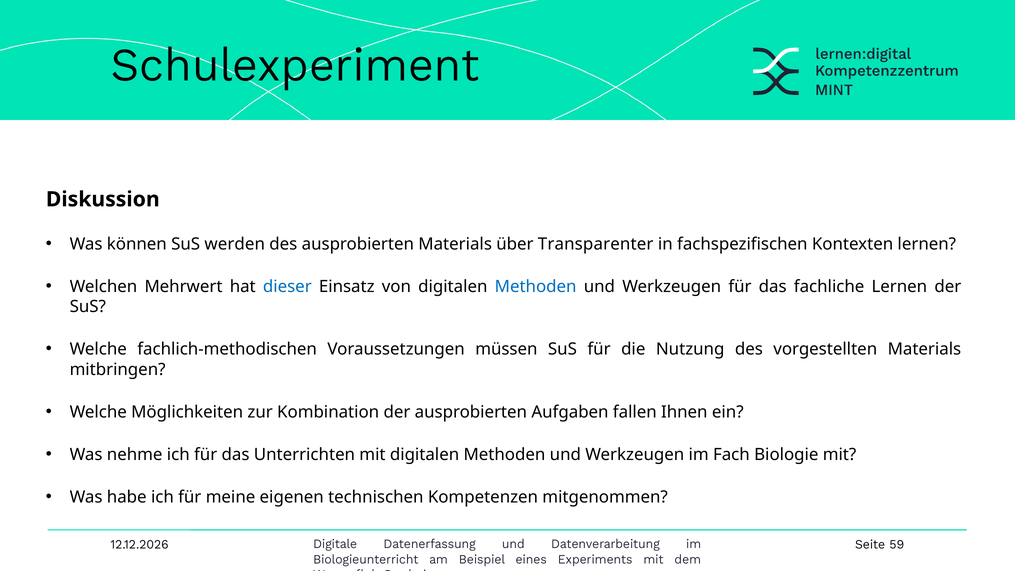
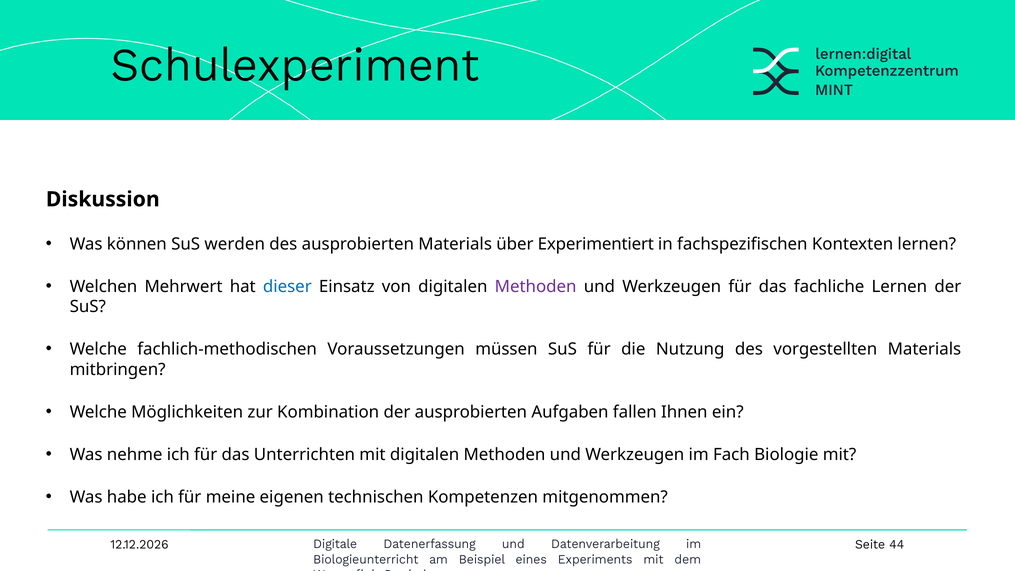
Transparenter: Transparenter -> Experimentiert
Methoden at (536, 287) colour: blue -> purple
59: 59 -> 44
